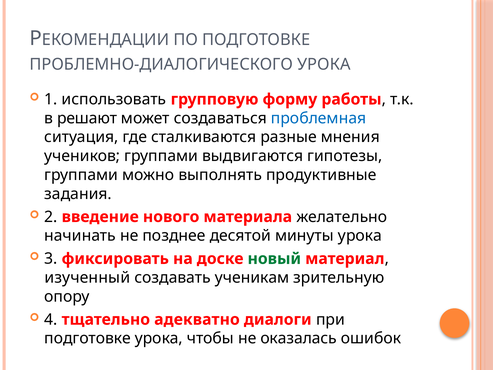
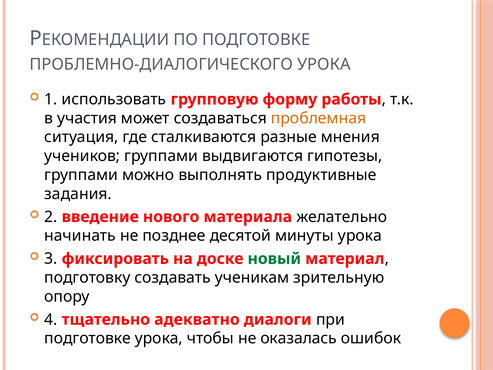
решают: решают -> участия
проблемная colour: blue -> orange
изученный: изученный -> подготовку
